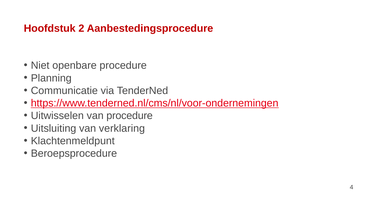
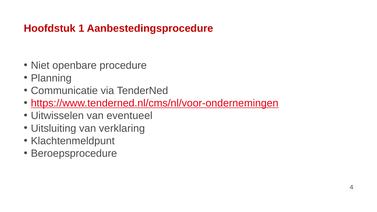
2: 2 -> 1
van procedure: procedure -> eventueel
